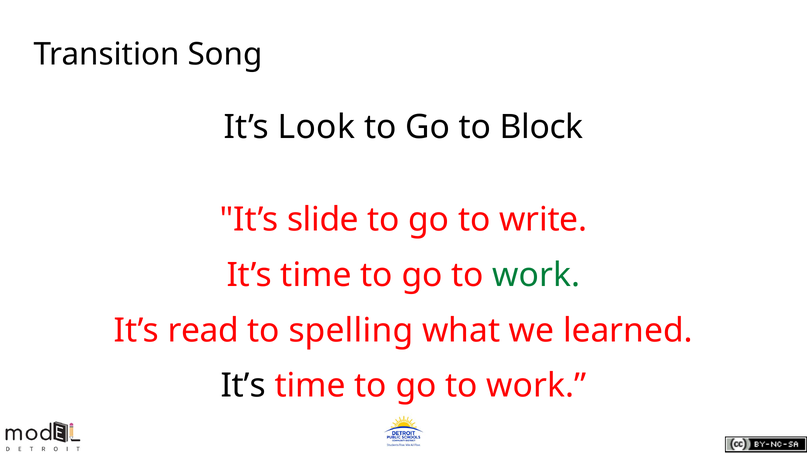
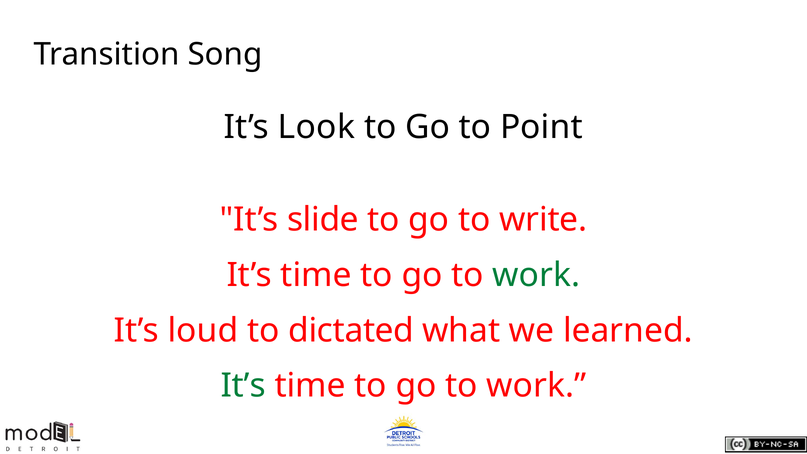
Block: Block -> Point
read: read -> loud
spelling: spelling -> dictated
It’s at (243, 386) colour: black -> green
